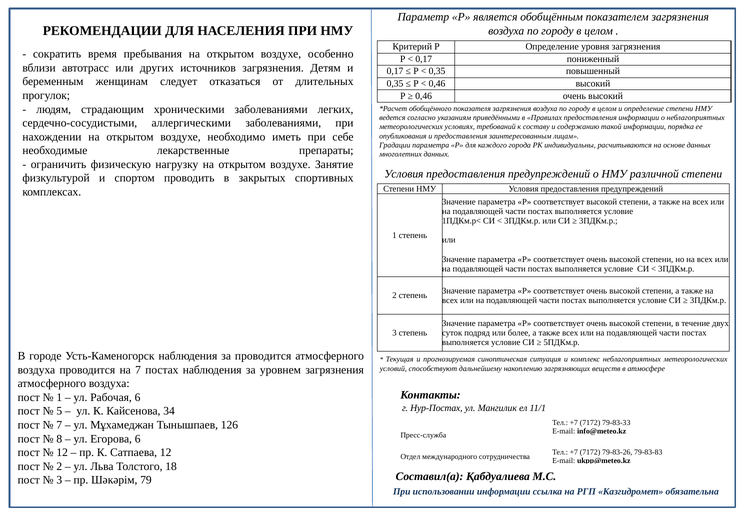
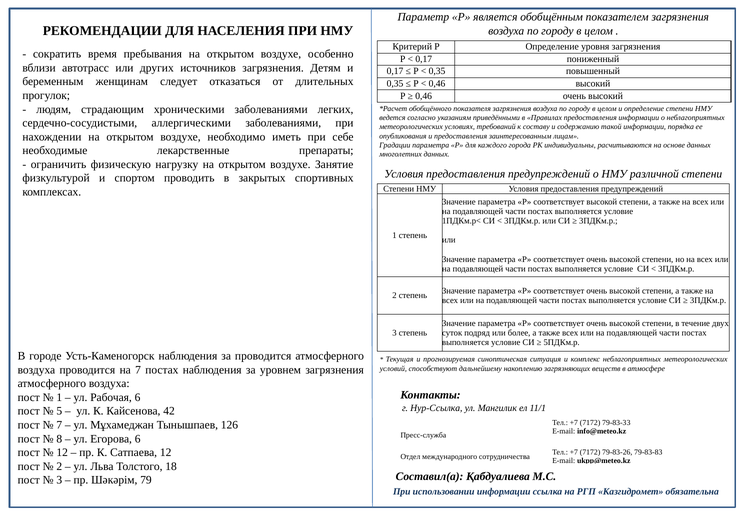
Нур-Постах: Нур-Постах -> Нур-Ссылка
34: 34 -> 42
